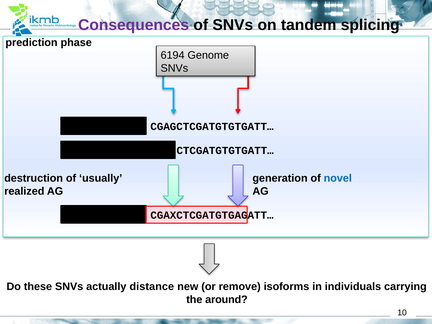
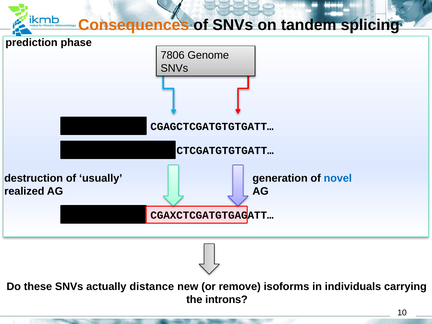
Consequences colour: purple -> orange
6194: 6194 -> 7806
around: around -> introns
